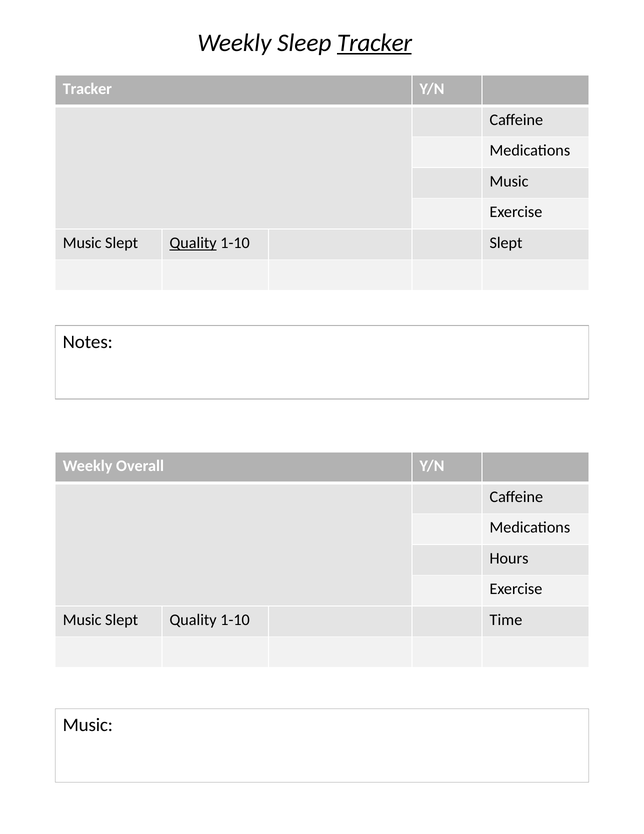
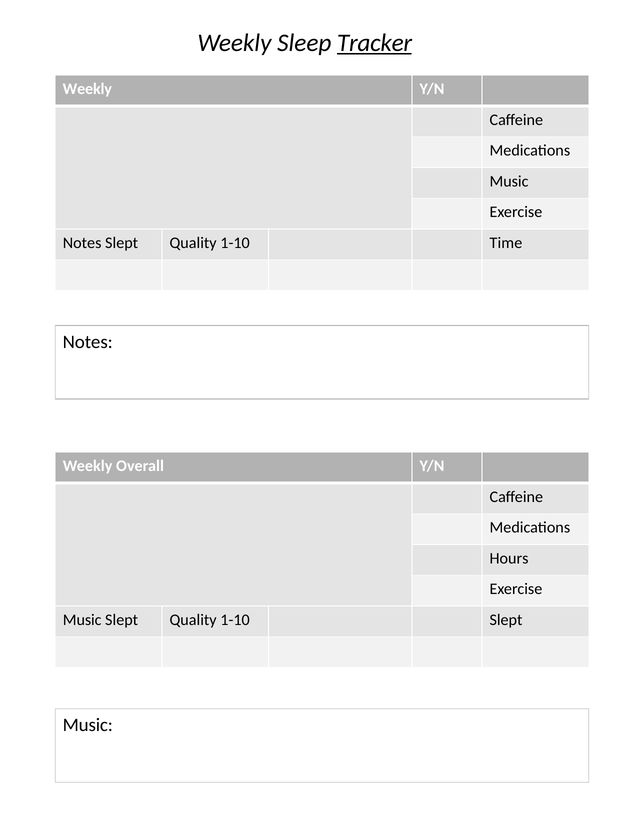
Tracker at (87, 89): Tracker -> Weekly
Music at (82, 243): Music -> Notes
Quality at (193, 243) underline: present -> none
1-10 Slept: Slept -> Time
1-10 Time: Time -> Slept
